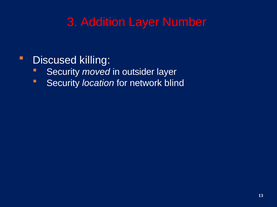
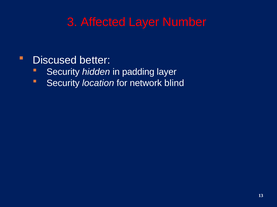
Addition: Addition -> Affected
killing: killing -> better
moved: moved -> hidden
outsider: outsider -> padding
